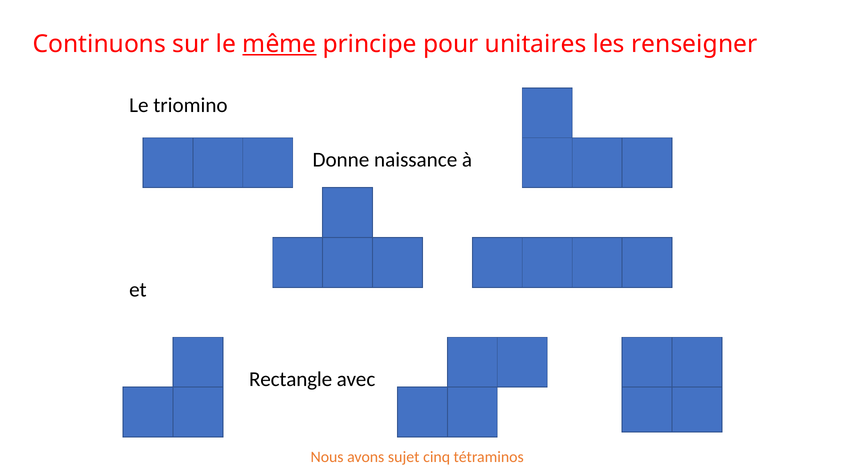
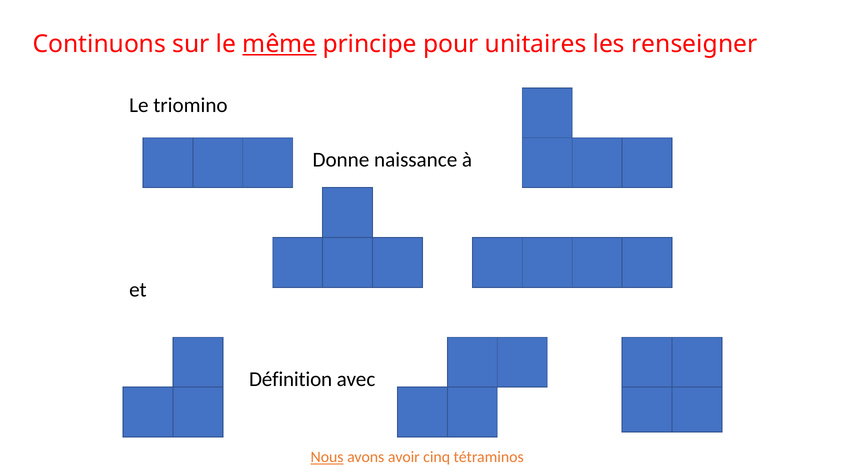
Rectangle: Rectangle -> Définition
Nous underline: none -> present
sujet: sujet -> avoir
